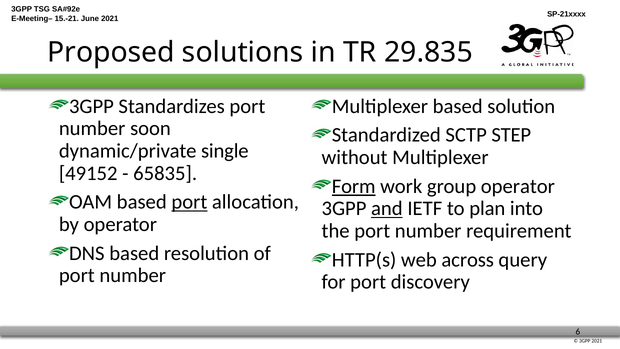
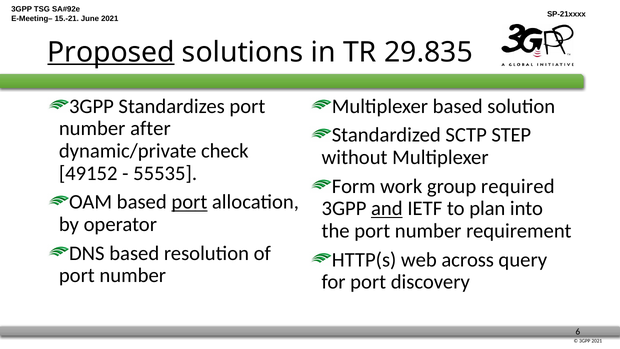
Proposed underline: none -> present
soon: soon -> after
single: single -> check
65835: 65835 -> 55535
Form underline: present -> none
group operator: operator -> required
